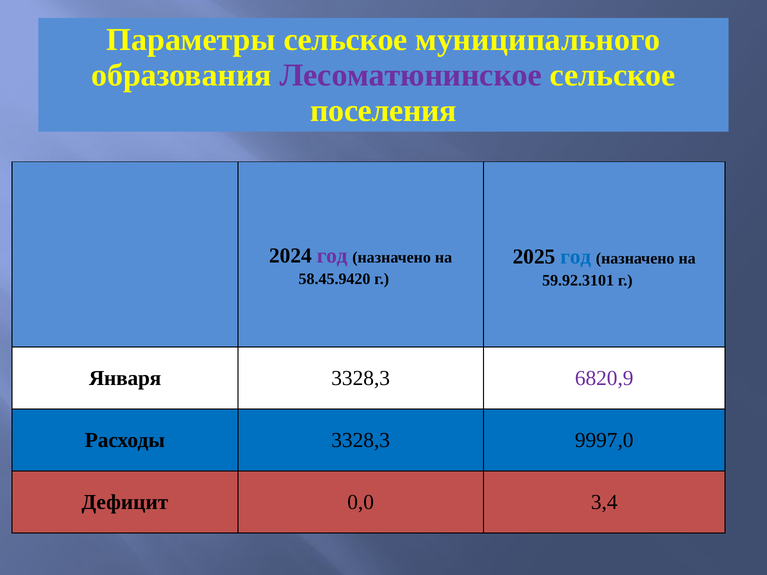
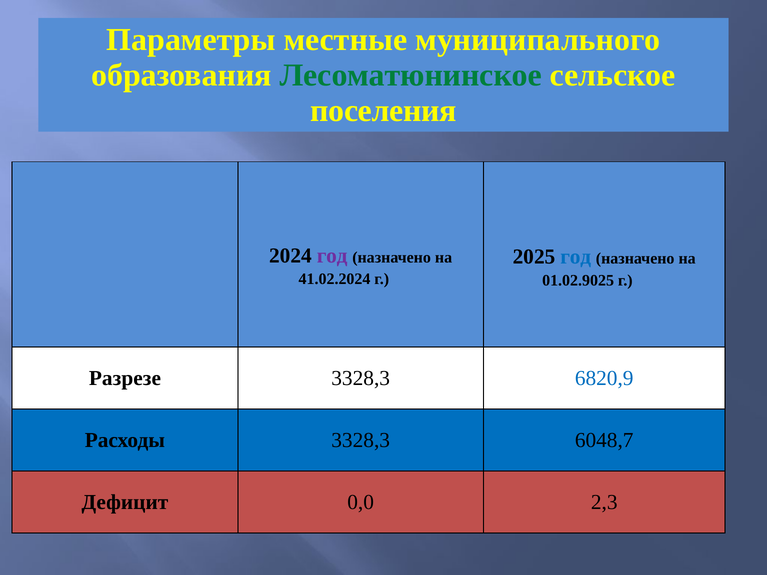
Параметры сельское: сельское -> местные
Лесоматюнинское colour: purple -> green
58.45.9420: 58.45.9420 -> 41.02.2024
59.92.3101: 59.92.3101 -> 01.02.9025
Января: Января -> Разрезе
6820,9 colour: purple -> blue
9997,0: 9997,0 -> 6048,7
3,4: 3,4 -> 2,3
